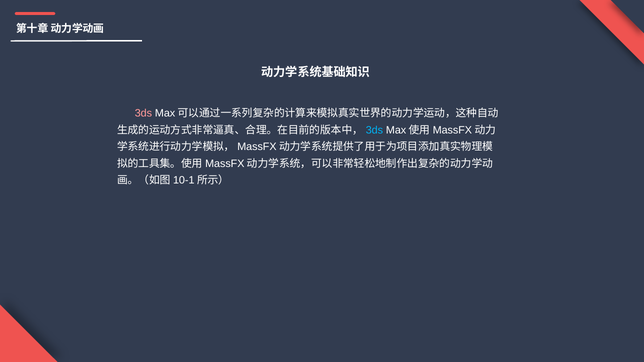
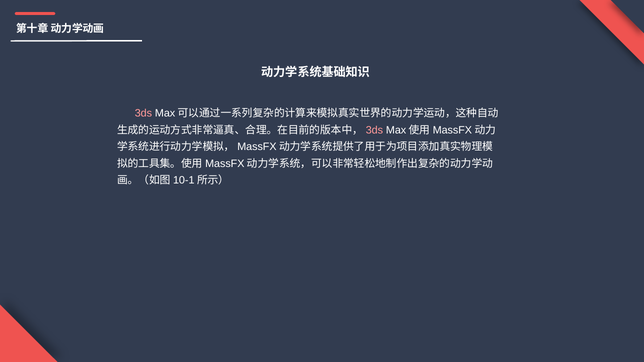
3ds at (374, 130) colour: light blue -> pink
